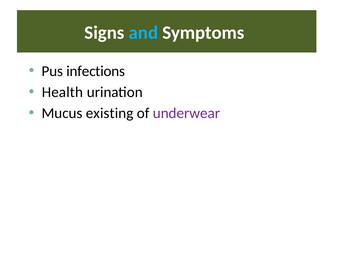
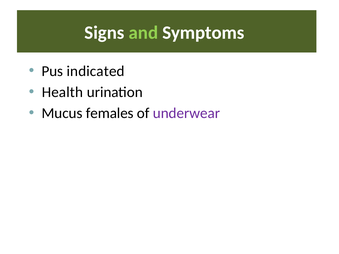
and colour: light blue -> light green
infections: infections -> indicated
existing: existing -> females
